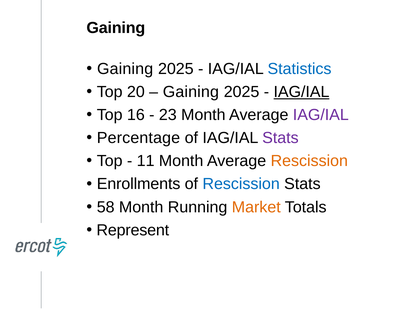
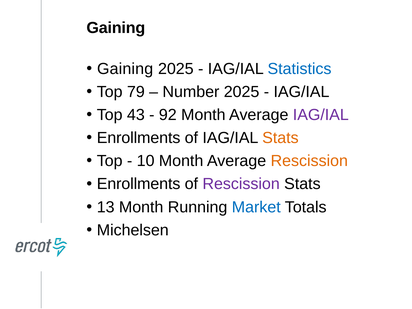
20: 20 -> 79
Gaining at (191, 92): Gaining -> Number
IAG/IAL at (302, 92) underline: present -> none
16: 16 -> 43
23: 23 -> 92
Percentage at (138, 138): Percentage -> Enrollments
Stats at (280, 138) colour: purple -> orange
11: 11 -> 10
Rescission at (241, 184) colour: blue -> purple
58: 58 -> 13
Market colour: orange -> blue
Represent: Represent -> Michelsen
